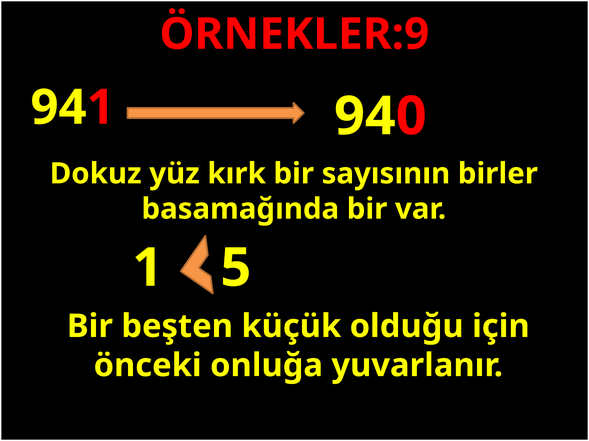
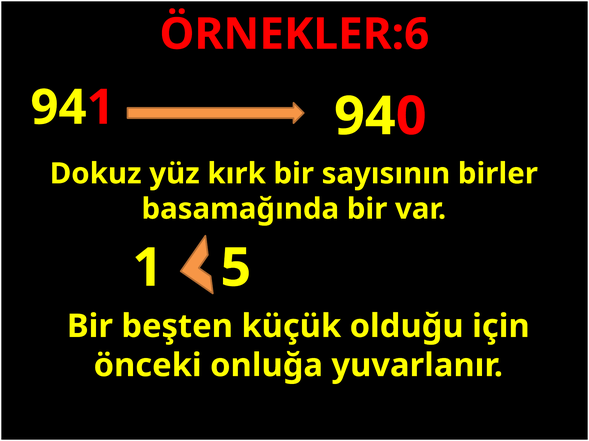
ÖRNEKLER:9: ÖRNEKLER:9 -> ÖRNEKLER:6
